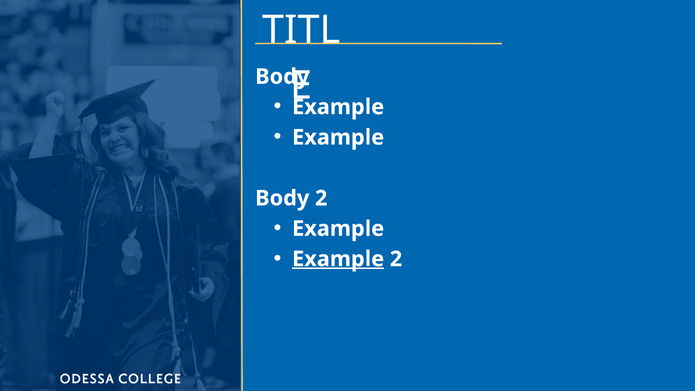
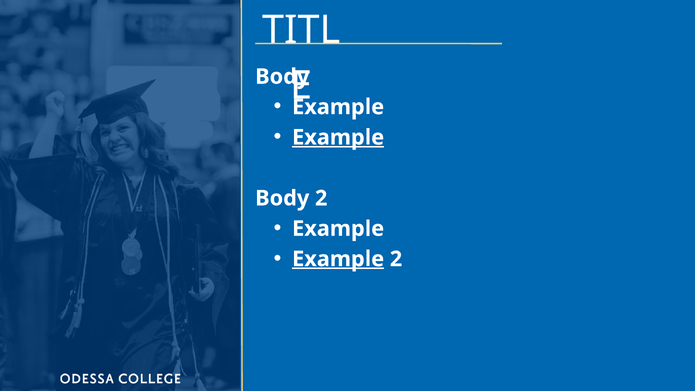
Example at (338, 137) underline: none -> present
